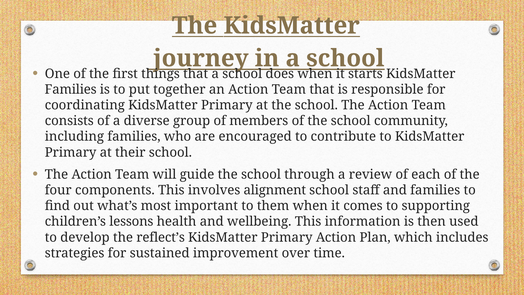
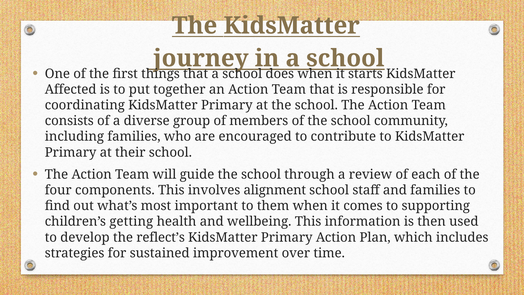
Families at (71, 89): Families -> Affected
lessons: lessons -> getting
